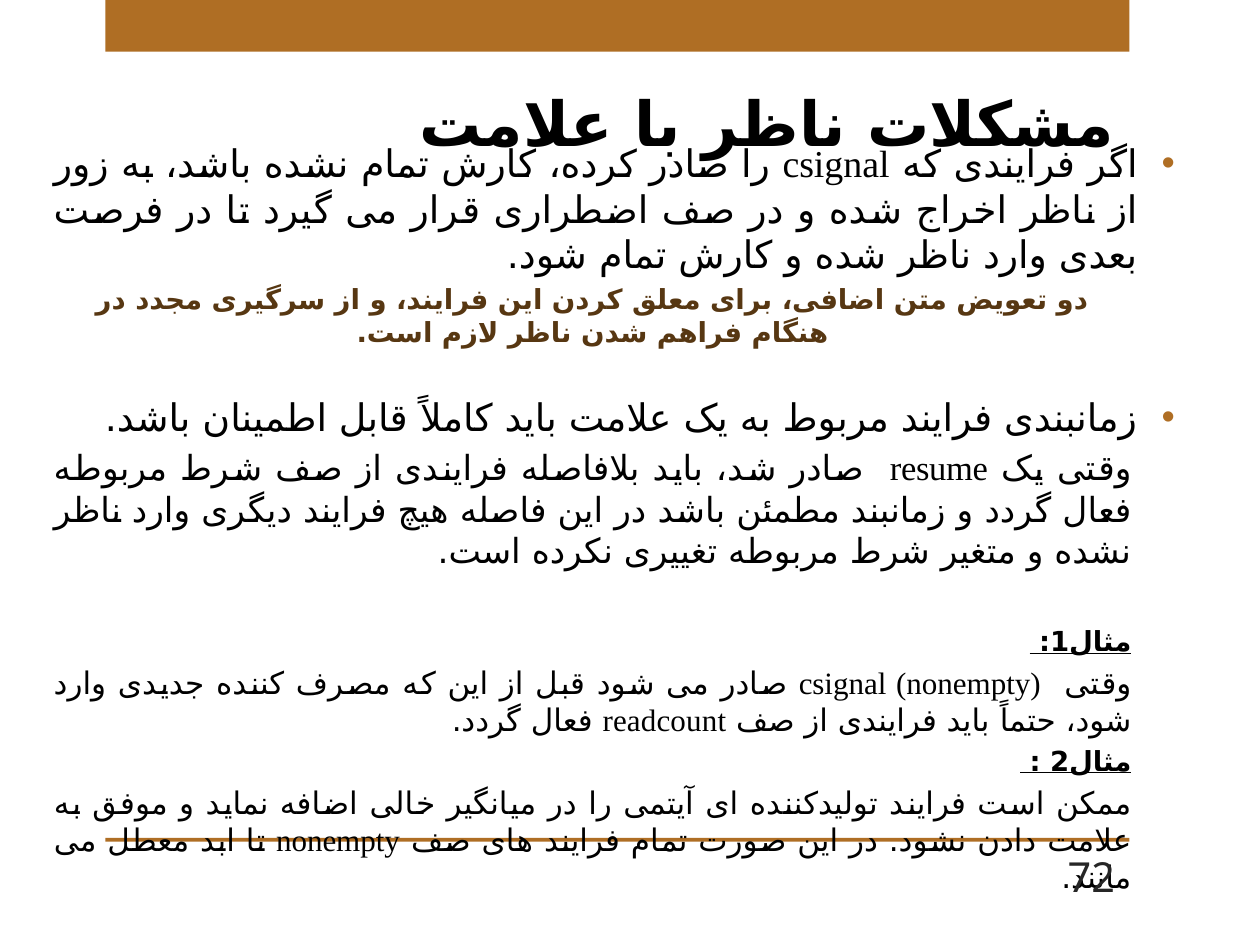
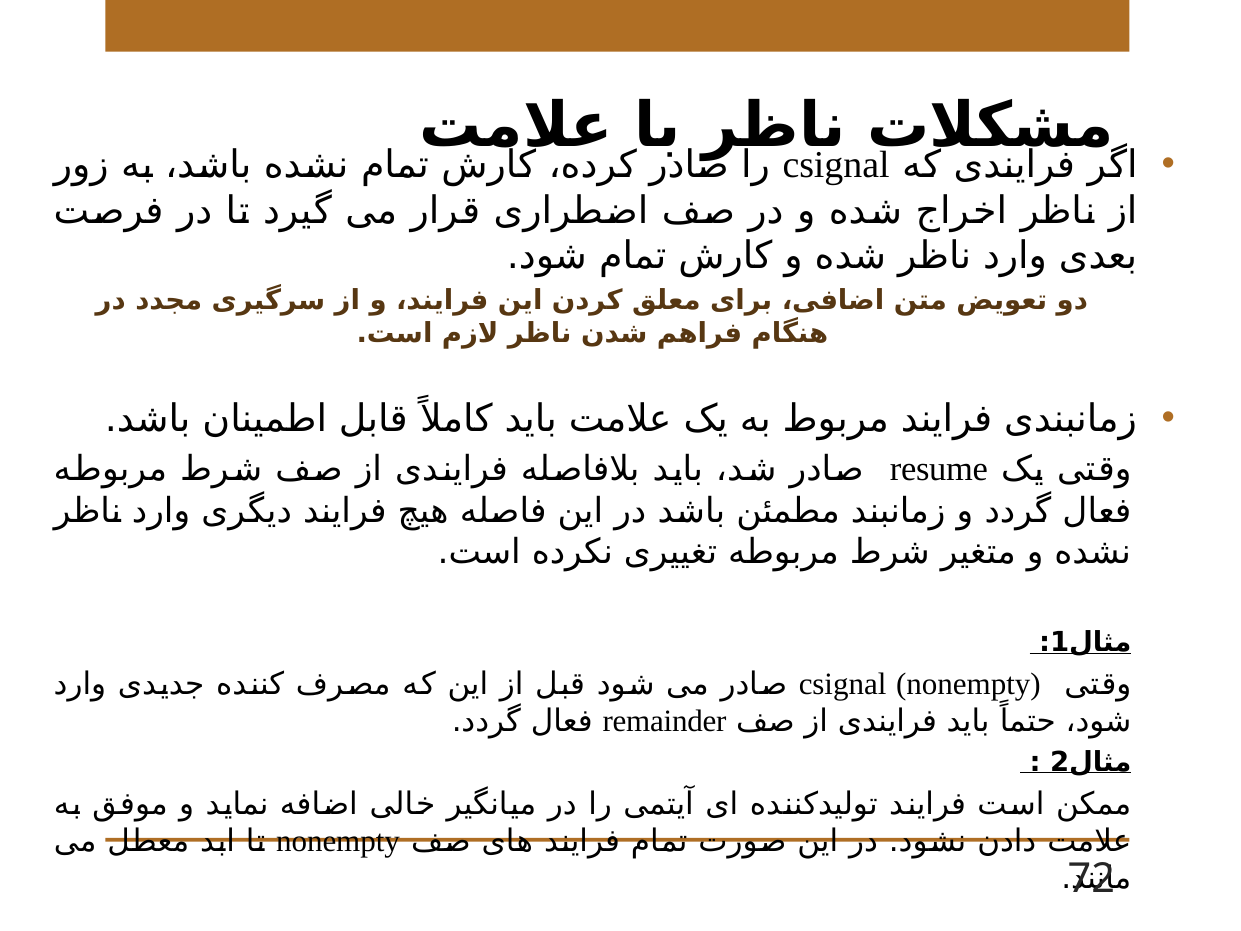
readcount: readcount -> remainder
